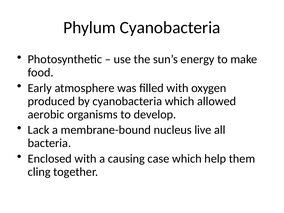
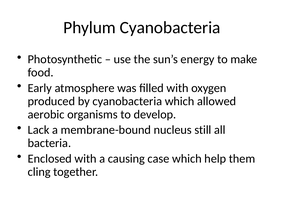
live: live -> still
